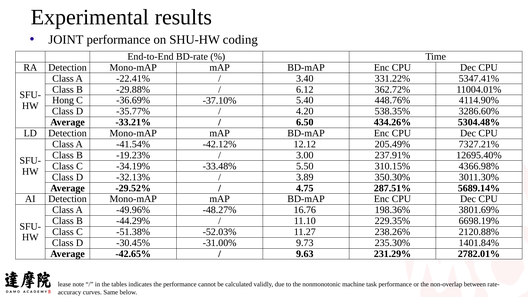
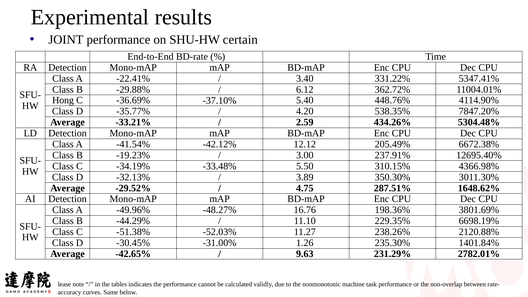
coding: coding -> certain
3286.60%: 3286.60% -> 7847.20%
6.50: 6.50 -> 2.59
7327.21%: 7327.21% -> 6672.38%
5689.14%: 5689.14% -> 1648.62%
9.73: 9.73 -> 1.26
